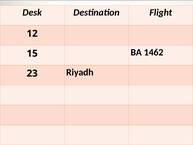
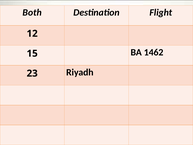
Desk: Desk -> Both
